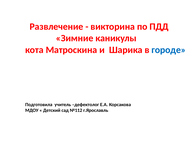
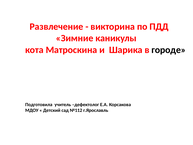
городе colour: blue -> black
